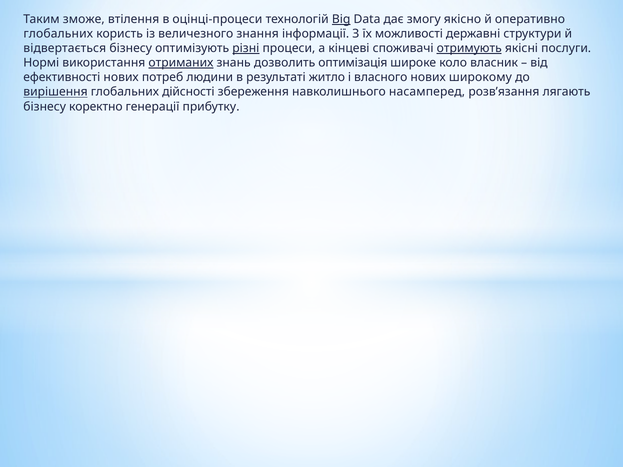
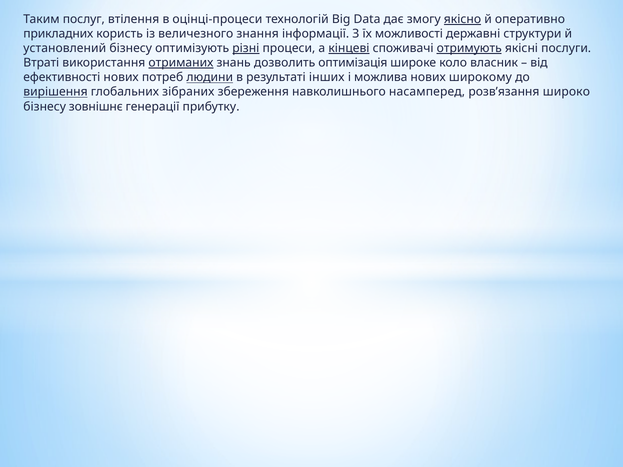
зможе: зможе -> послуг
Big underline: present -> none
якісно underline: none -> present
глобальних at (58, 34): глобальних -> прикладних
відвертається: відвертається -> установлений
кінцеві underline: none -> present
Нормі: Нормі -> Втраті
людини underline: none -> present
житло: житло -> інших
власного: власного -> можлива
дійсності: дійсності -> зібраних
лягають: лягають -> широко
коректно: коректно -> зовнішнє
